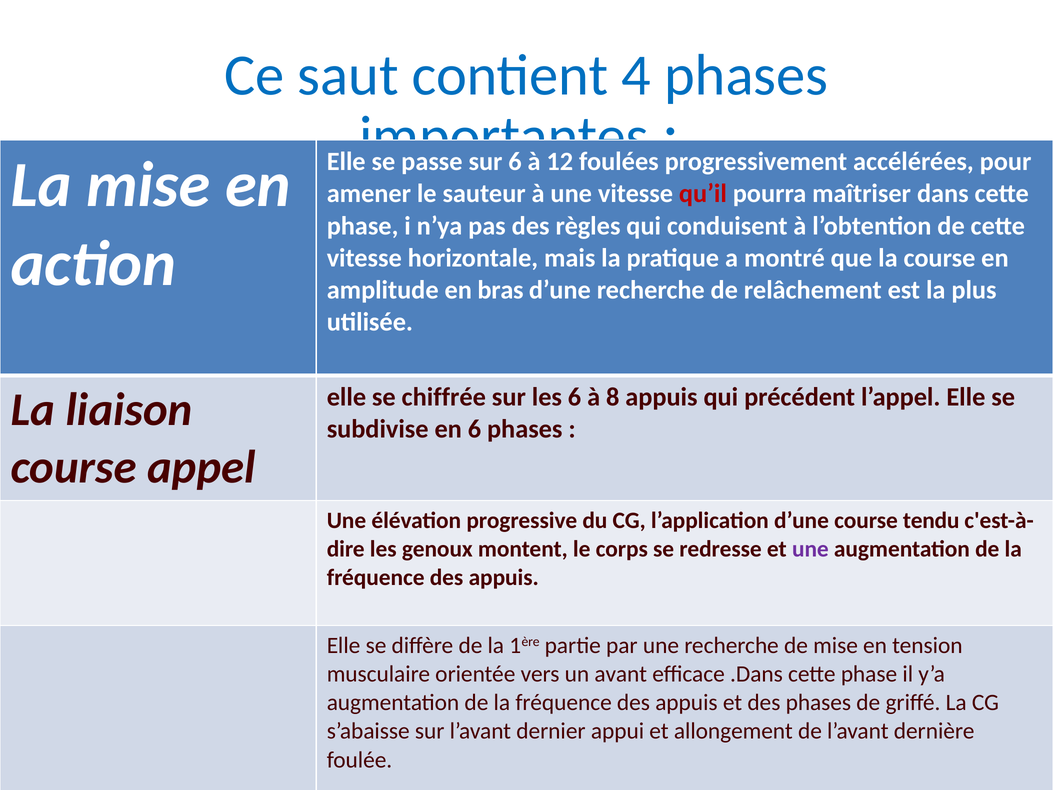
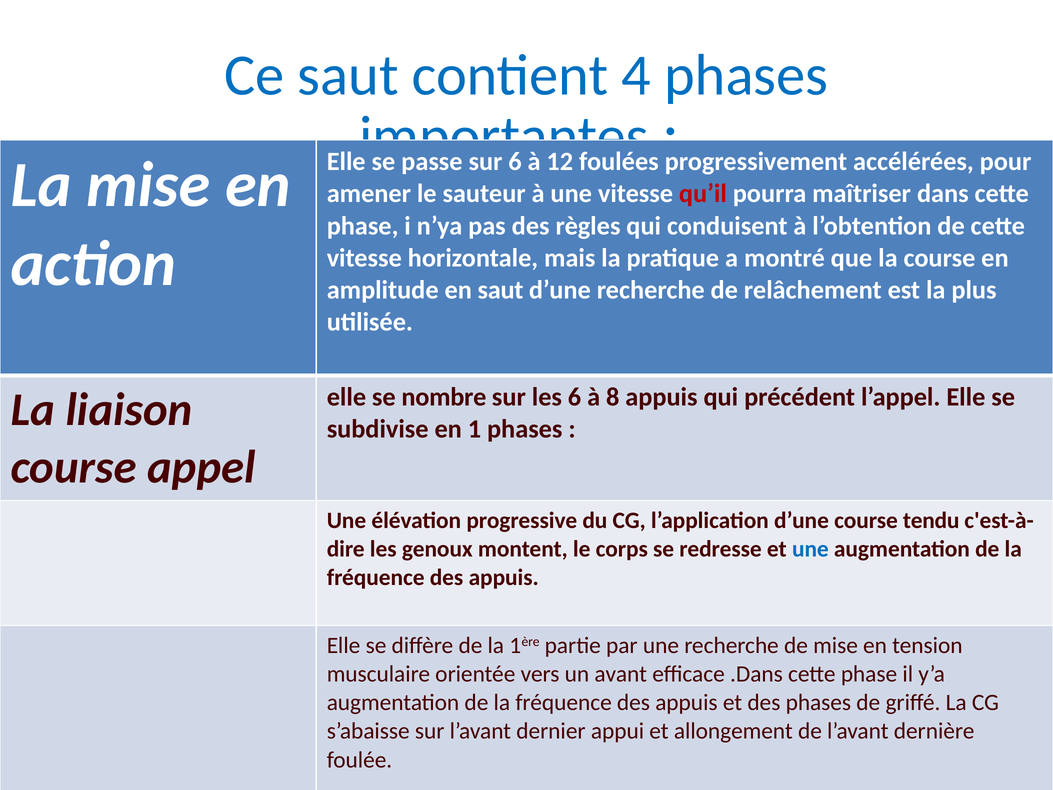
en bras: bras -> saut
chiffrée: chiffrée -> nombre
en 6: 6 -> 1
une at (810, 549) colour: purple -> blue
